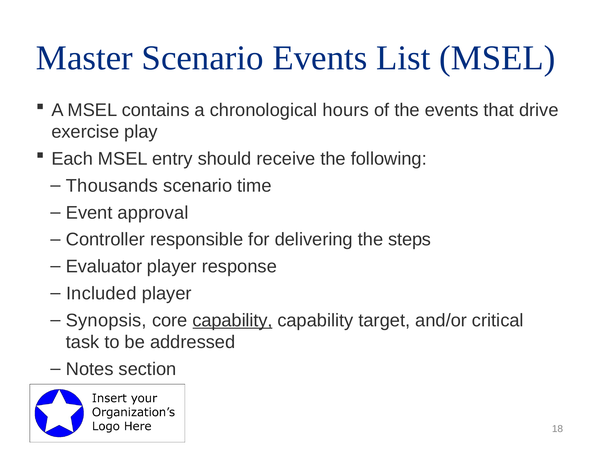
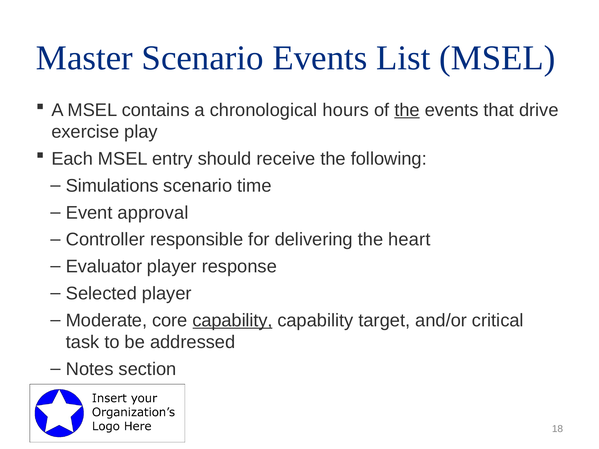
the at (407, 110) underline: none -> present
Thousands: Thousands -> Simulations
steps: steps -> heart
Included: Included -> Selected
Synopsis: Synopsis -> Moderate
